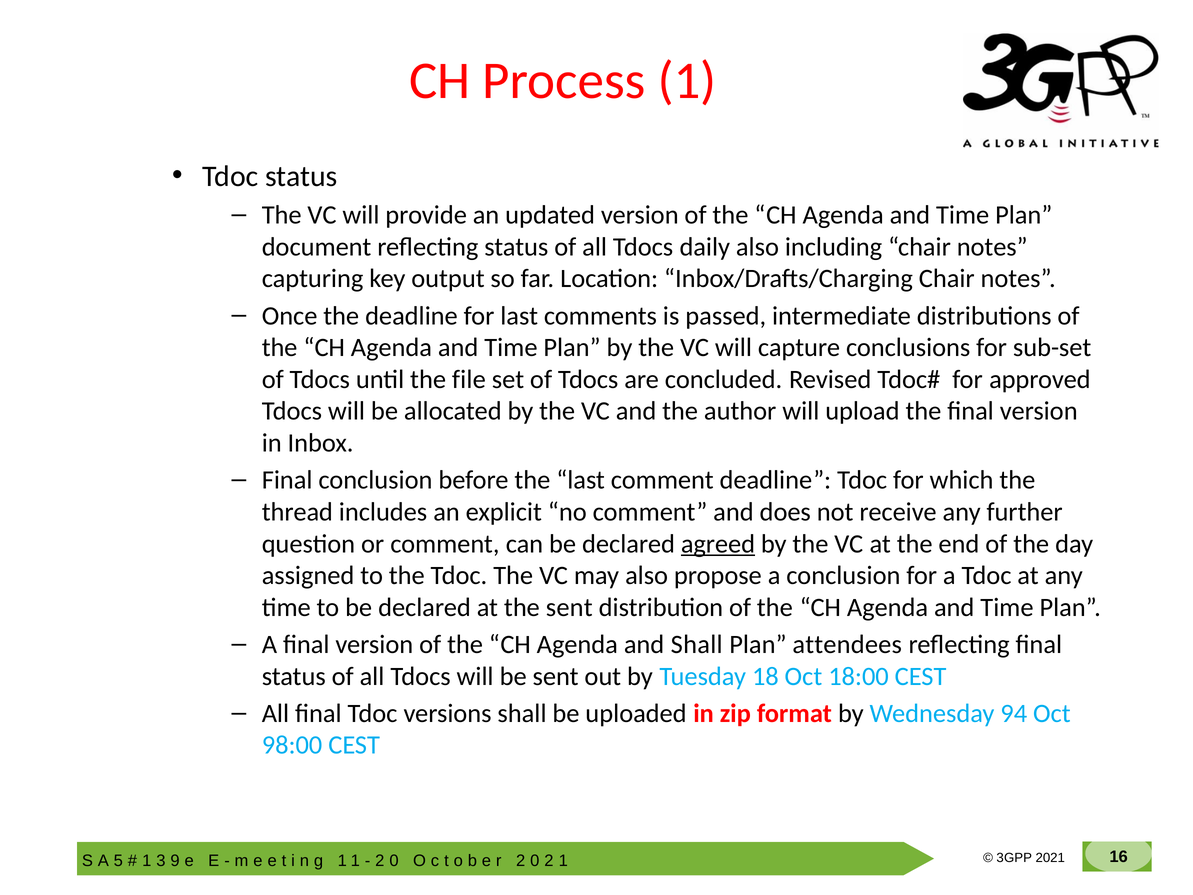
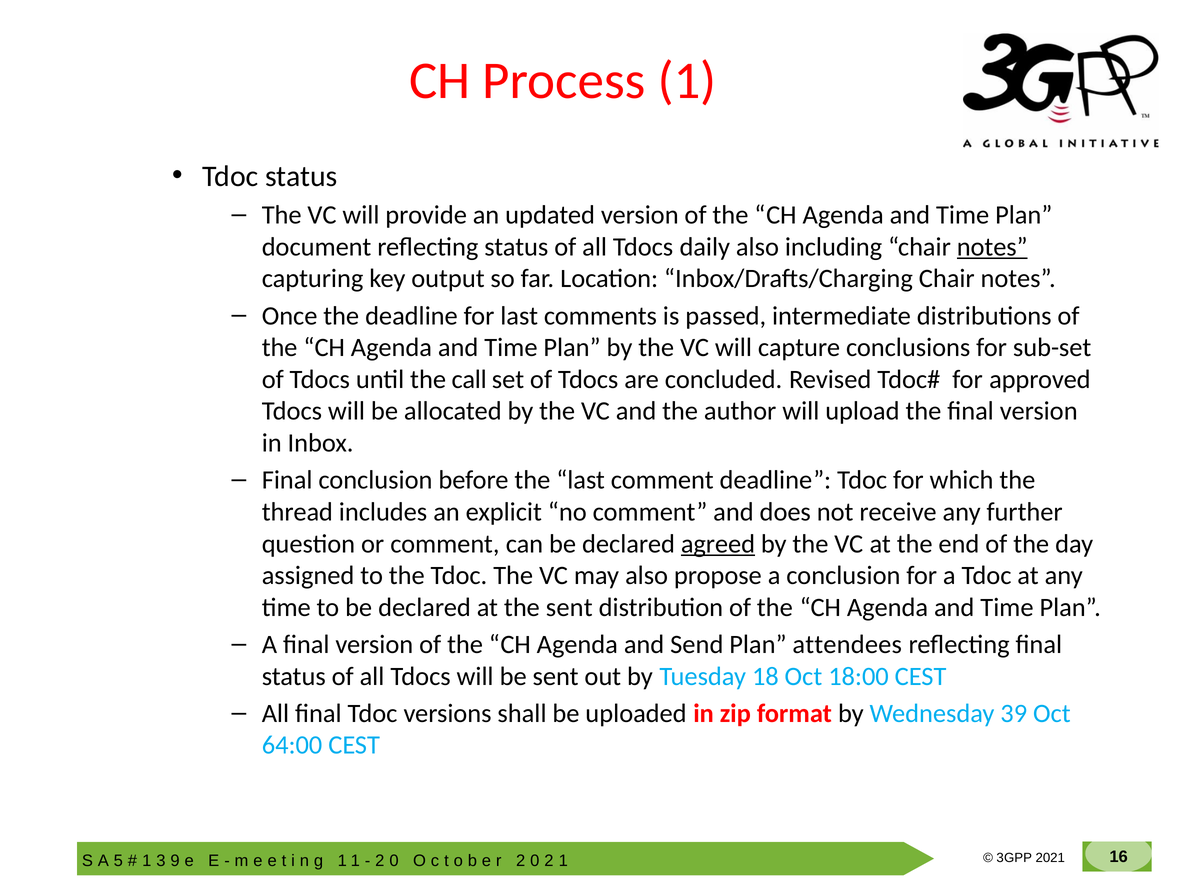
notes at (992, 247) underline: none -> present
file: file -> call
and Shall: Shall -> Send
94: 94 -> 39
98:00: 98:00 -> 64:00
